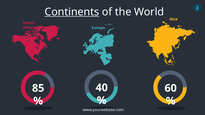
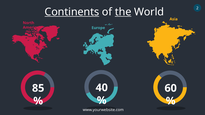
the underline: none -> present
